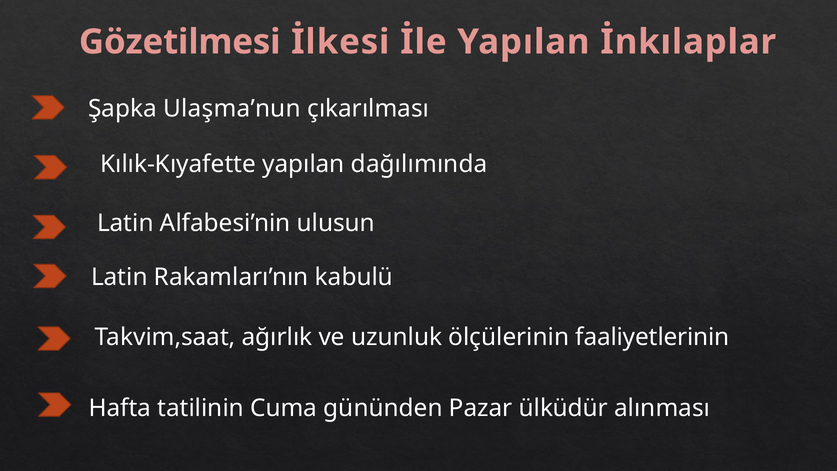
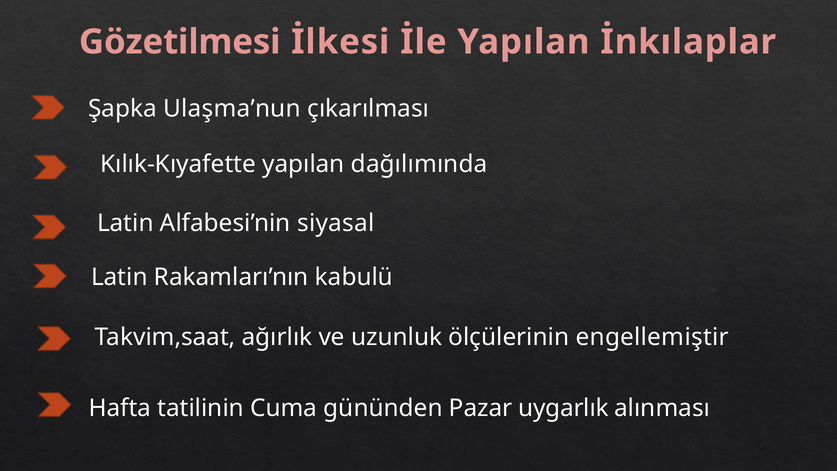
ulusun: ulusun -> siyasal
faaliyetlerinin: faaliyetlerinin -> engellemiştir
ülküdür: ülküdür -> uygarlık
